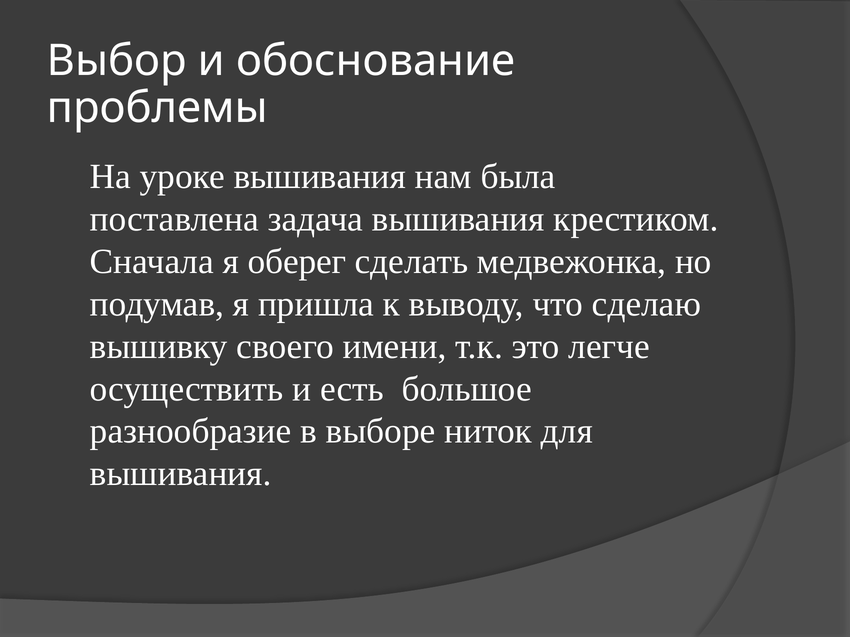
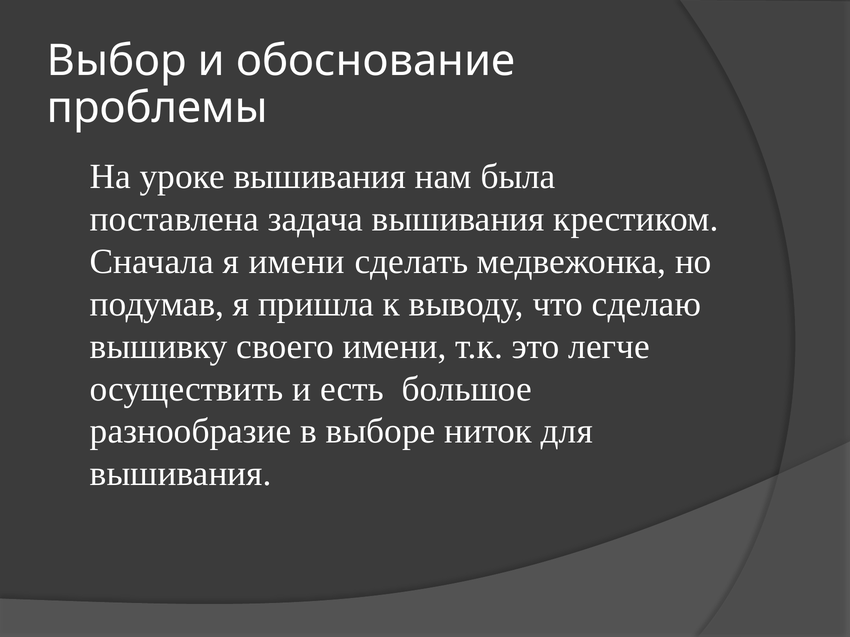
я оберег: оберег -> имени
